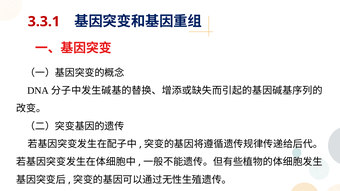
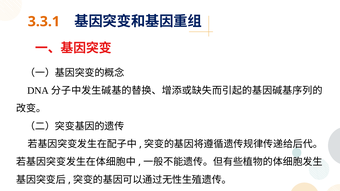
3.3.1 colour: red -> orange
